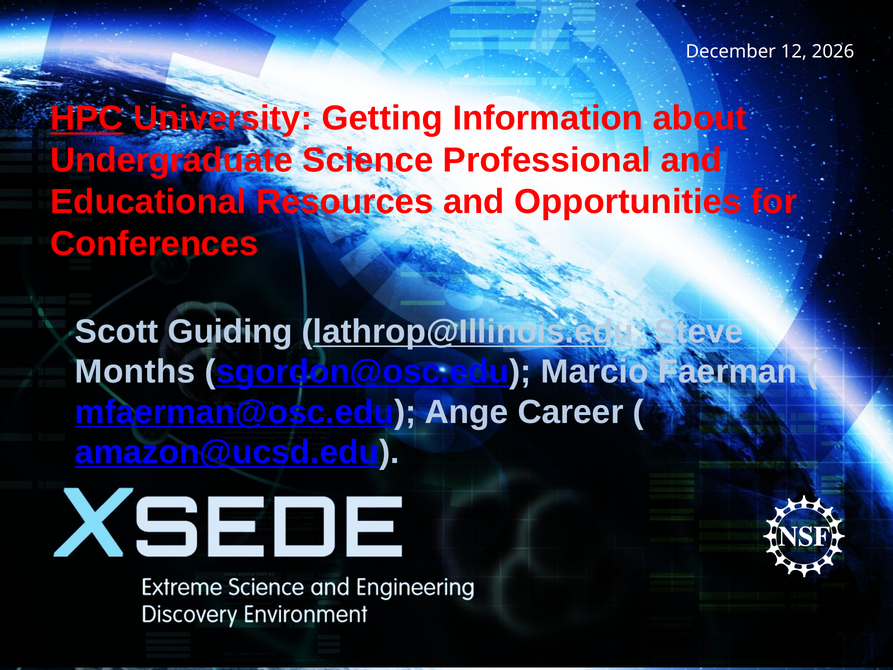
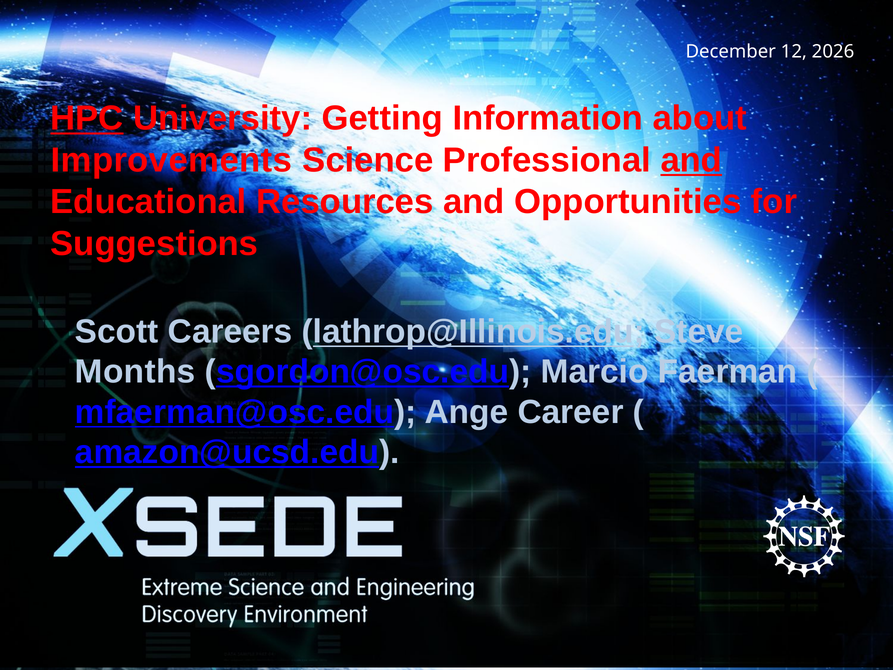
Undergraduate: Undergraduate -> Improvements
and at (691, 160) underline: none -> present
Conferences: Conferences -> Suggestions
Guiding: Guiding -> Careers
